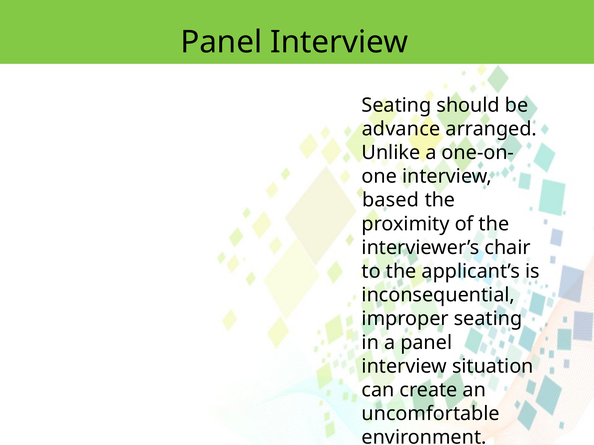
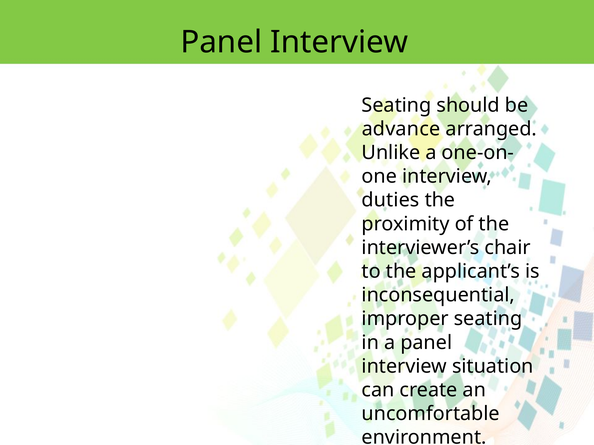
based: based -> duties
